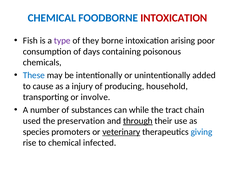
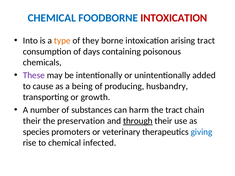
Fish: Fish -> Into
type colour: purple -> orange
arising poor: poor -> tract
These colour: blue -> purple
injury: injury -> being
household: household -> husbandry
involve: involve -> growth
while: while -> harm
used at (32, 121): used -> their
veterinary underline: present -> none
